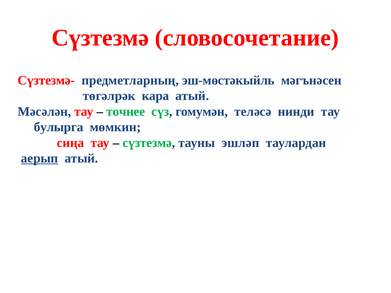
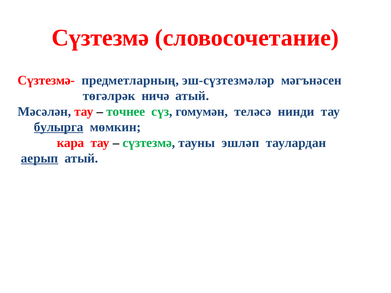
эш-мөстәкыйль: эш-мөстәкыйль -> эш-сүзтезмәләр
кара: кара -> ничә
булырга underline: none -> present
сиңа: сиңа -> кара
